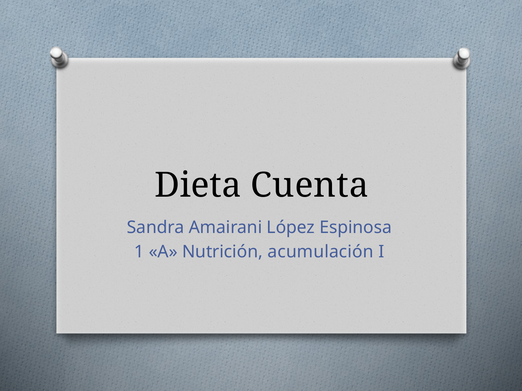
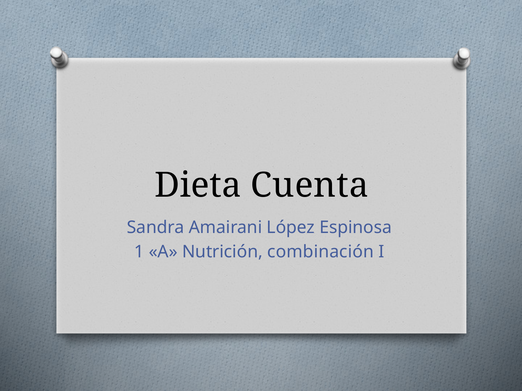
acumulación: acumulación -> combinación
